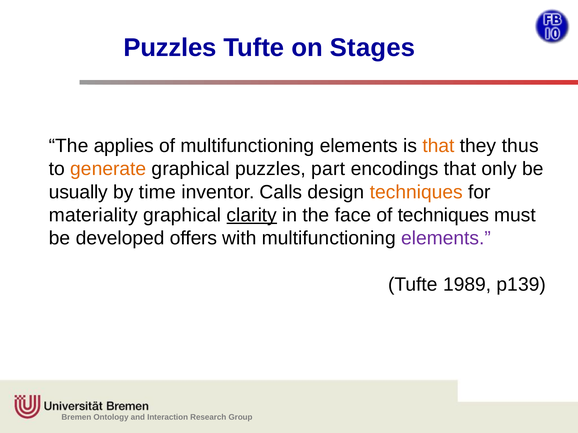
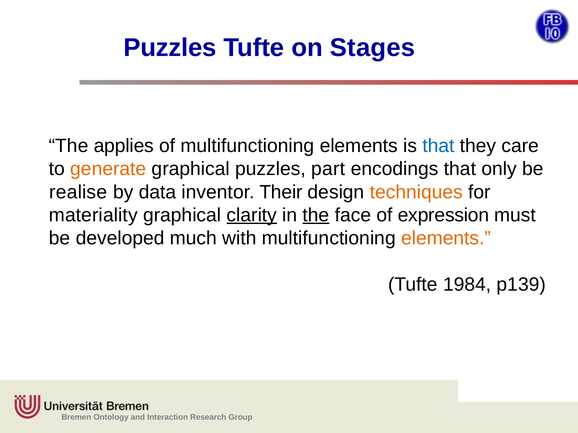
that at (438, 146) colour: orange -> blue
thus: thus -> care
usually: usually -> realise
time: time -> data
Calls: Calls -> Their
the at (316, 215) underline: none -> present
of techniques: techniques -> expression
offers: offers -> much
elements at (446, 238) colour: purple -> orange
1989: 1989 -> 1984
